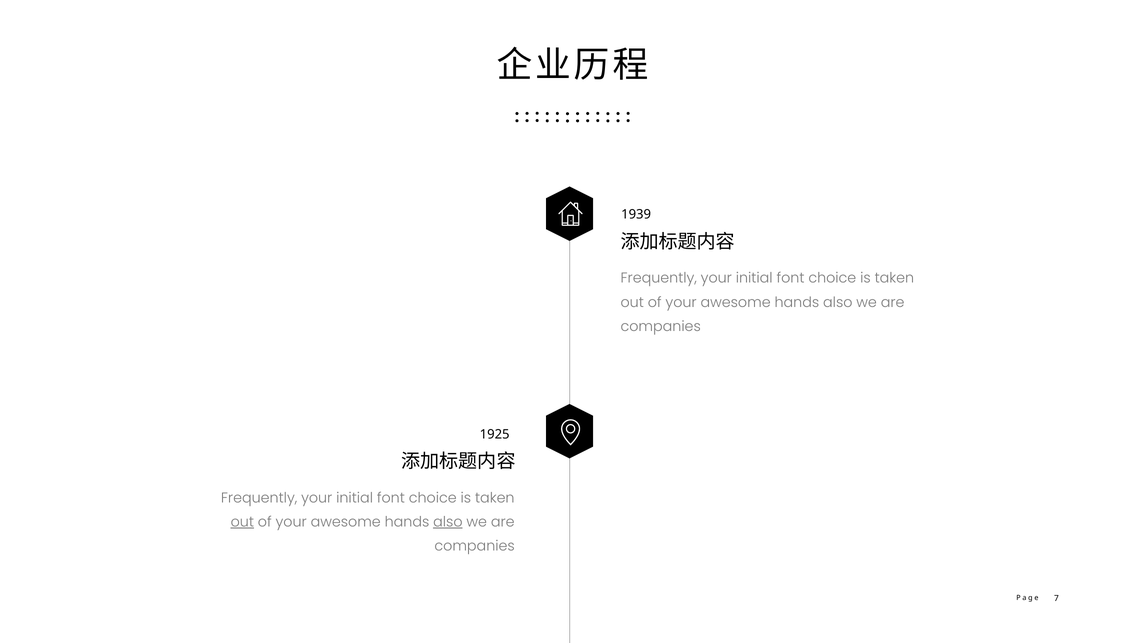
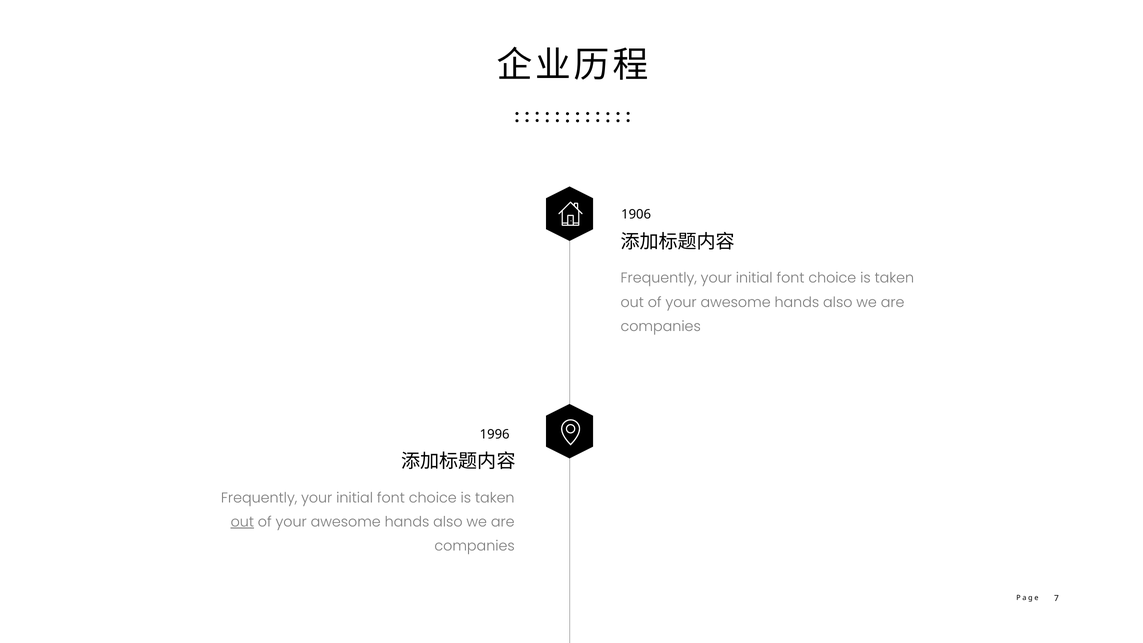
1939: 1939 -> 1906
1925: 1925 -> 1996
also at (448, 522) underline: present -> none
